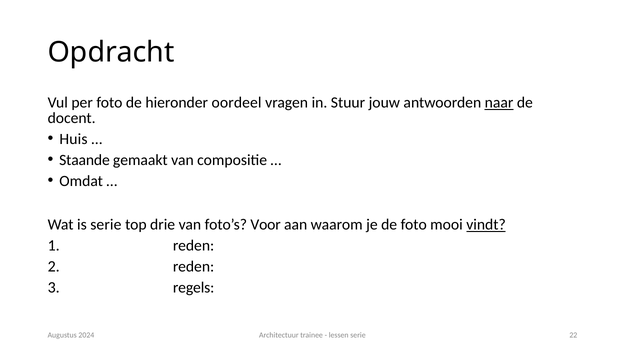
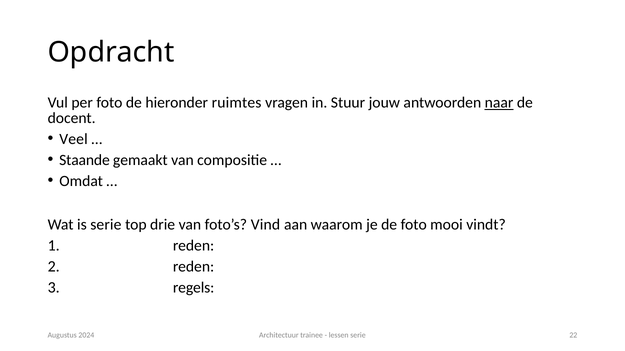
oordeel: oordeel -> ruimtes
Huis: Huis -> Veel
Voor: Voor -> Vind
vindt underline: present -> none
